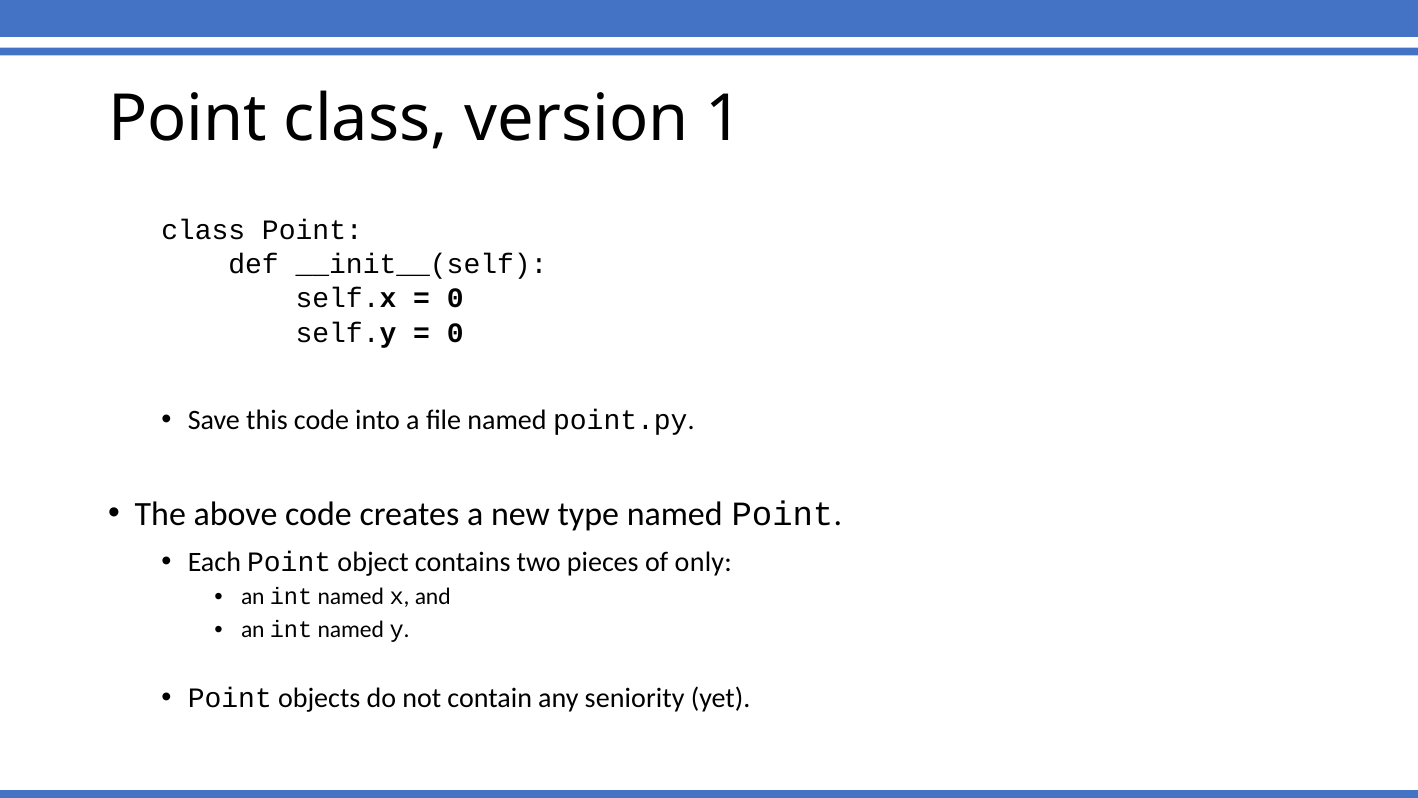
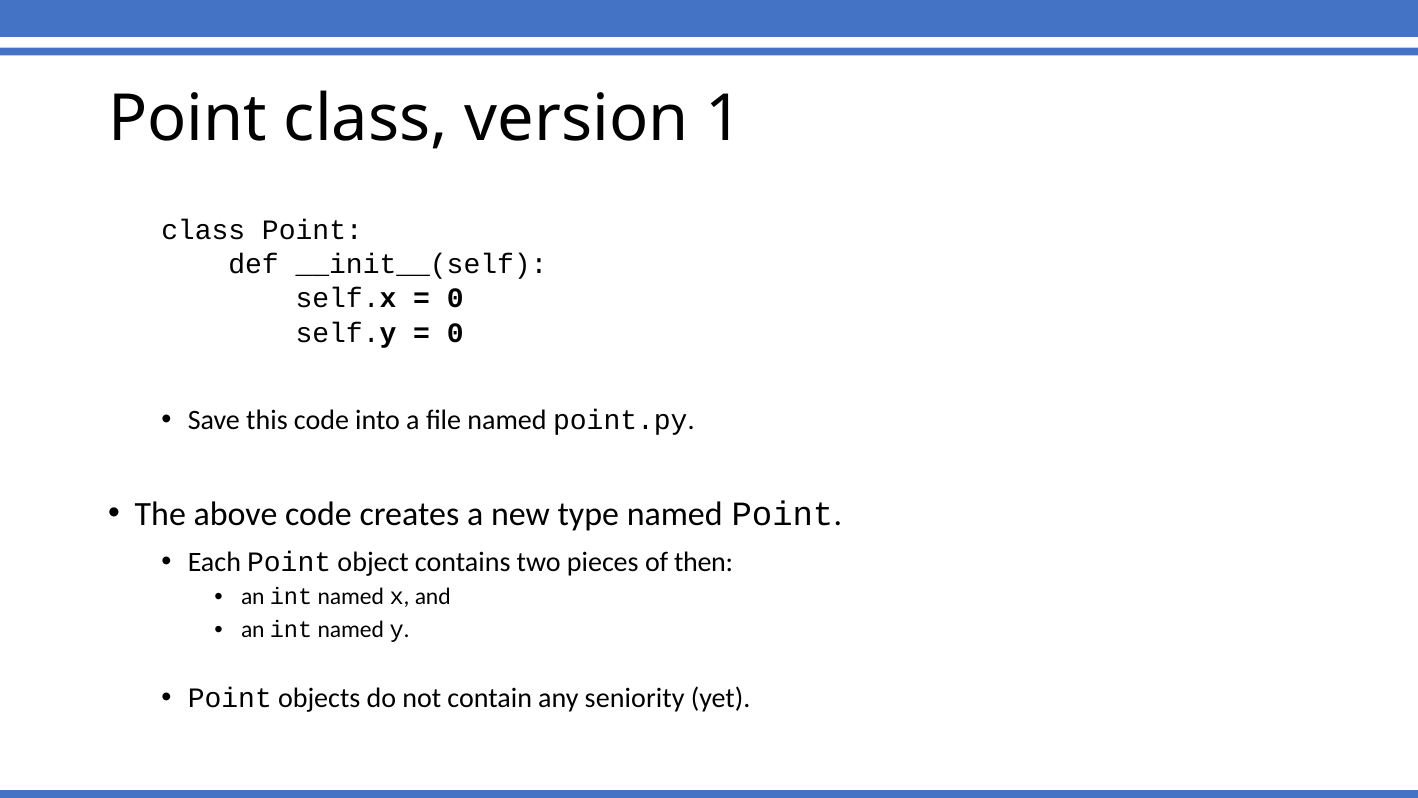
only: only -> then
